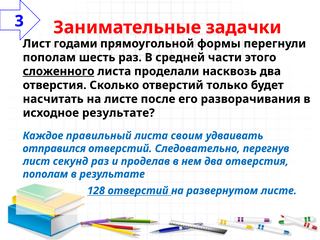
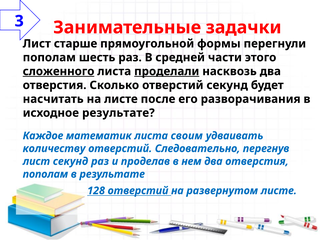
годами: годами -> старше
проделали underline: none -> present
отверстий только: только -> секунд
правильный: правильный -> математик
отправился: отправился -> количеству
